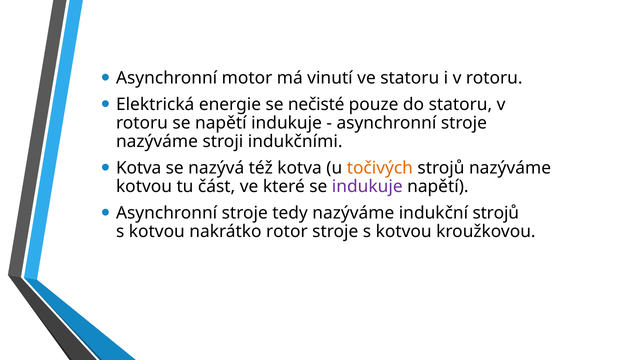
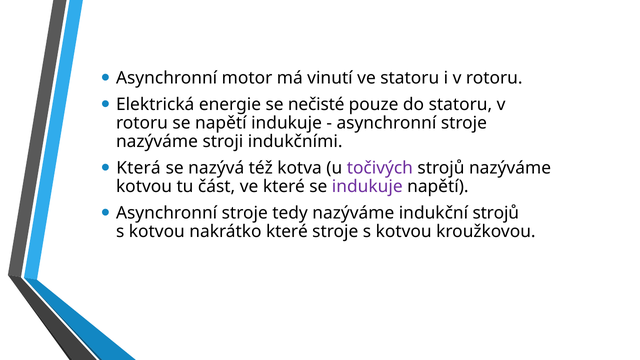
Kotva at (139, 168): Kotva -> Která
točivých colour: orange -> purple
nakrátko rotor: rotor -> které
